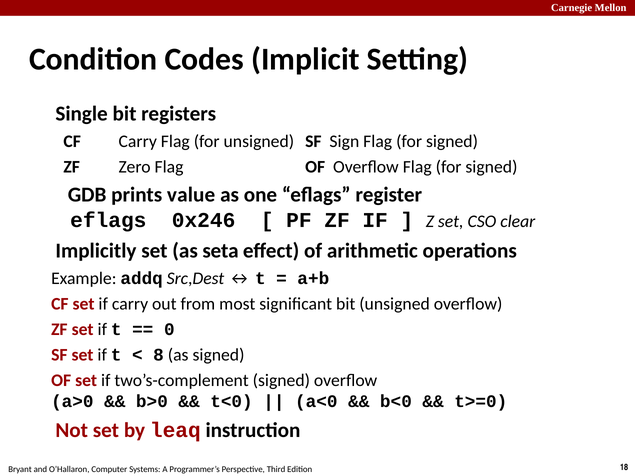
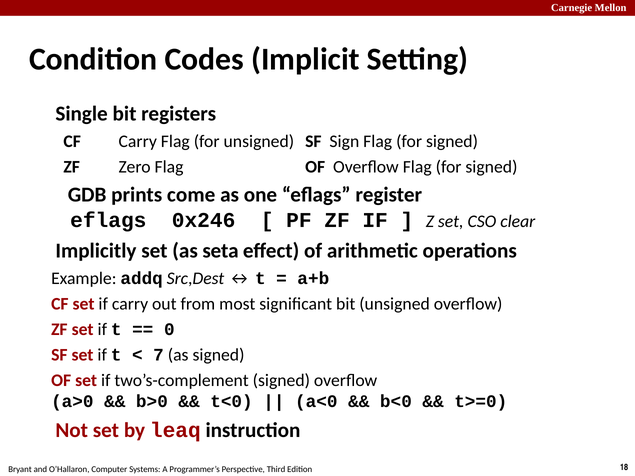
value: value -> come
8: 8 -> 7
